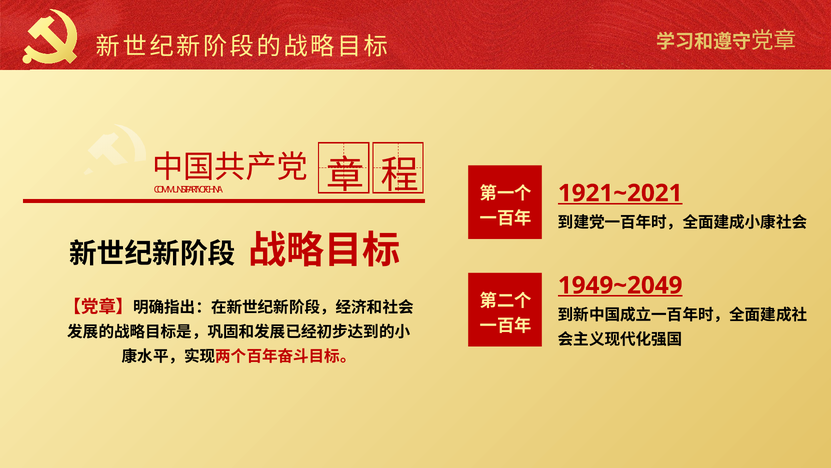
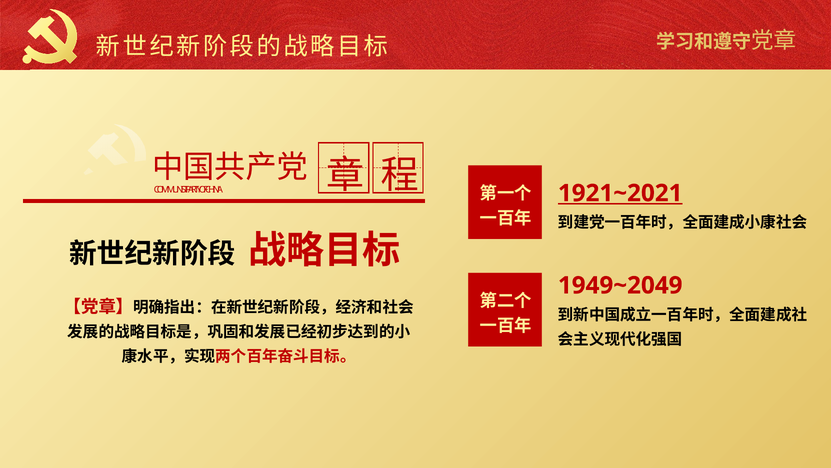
1949~2049 underline: present -> none
